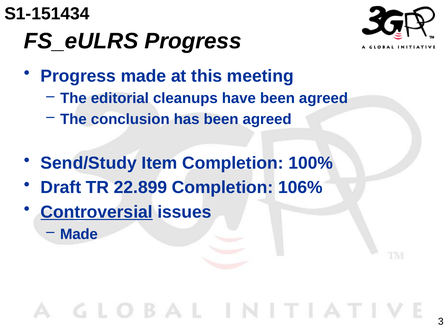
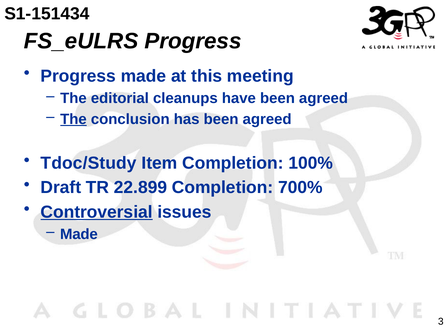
The at (73, 119) underline: none -> present
Send/Study: Send/Study -> Tdoc/Study
106%: 106% -> 700%
